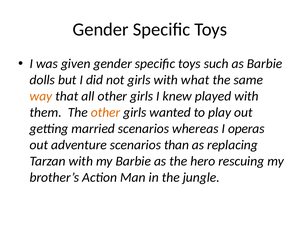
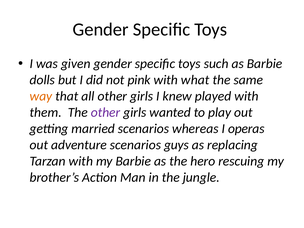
not girls: girls -> pink
other at (106, 112) colour: orange -> purple
than: than -> guys
